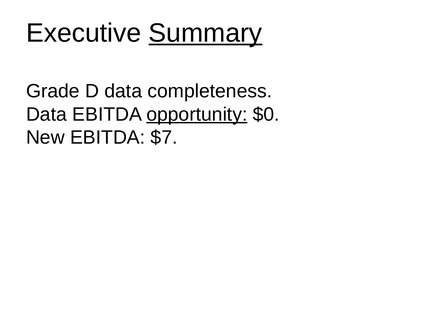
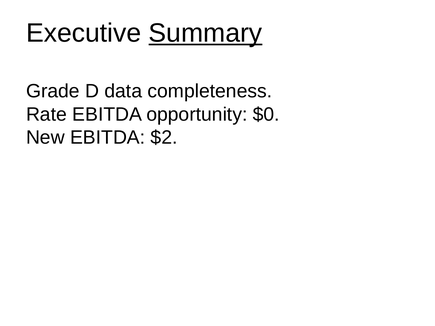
Data at (46, 114): Data -> Rate
opportunity underline: present -> none
$7: $7 -> $2
